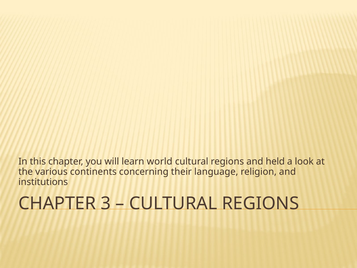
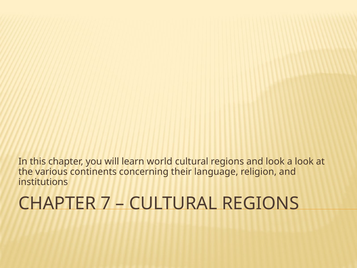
and held: held -> look
3: 3 -> 7
